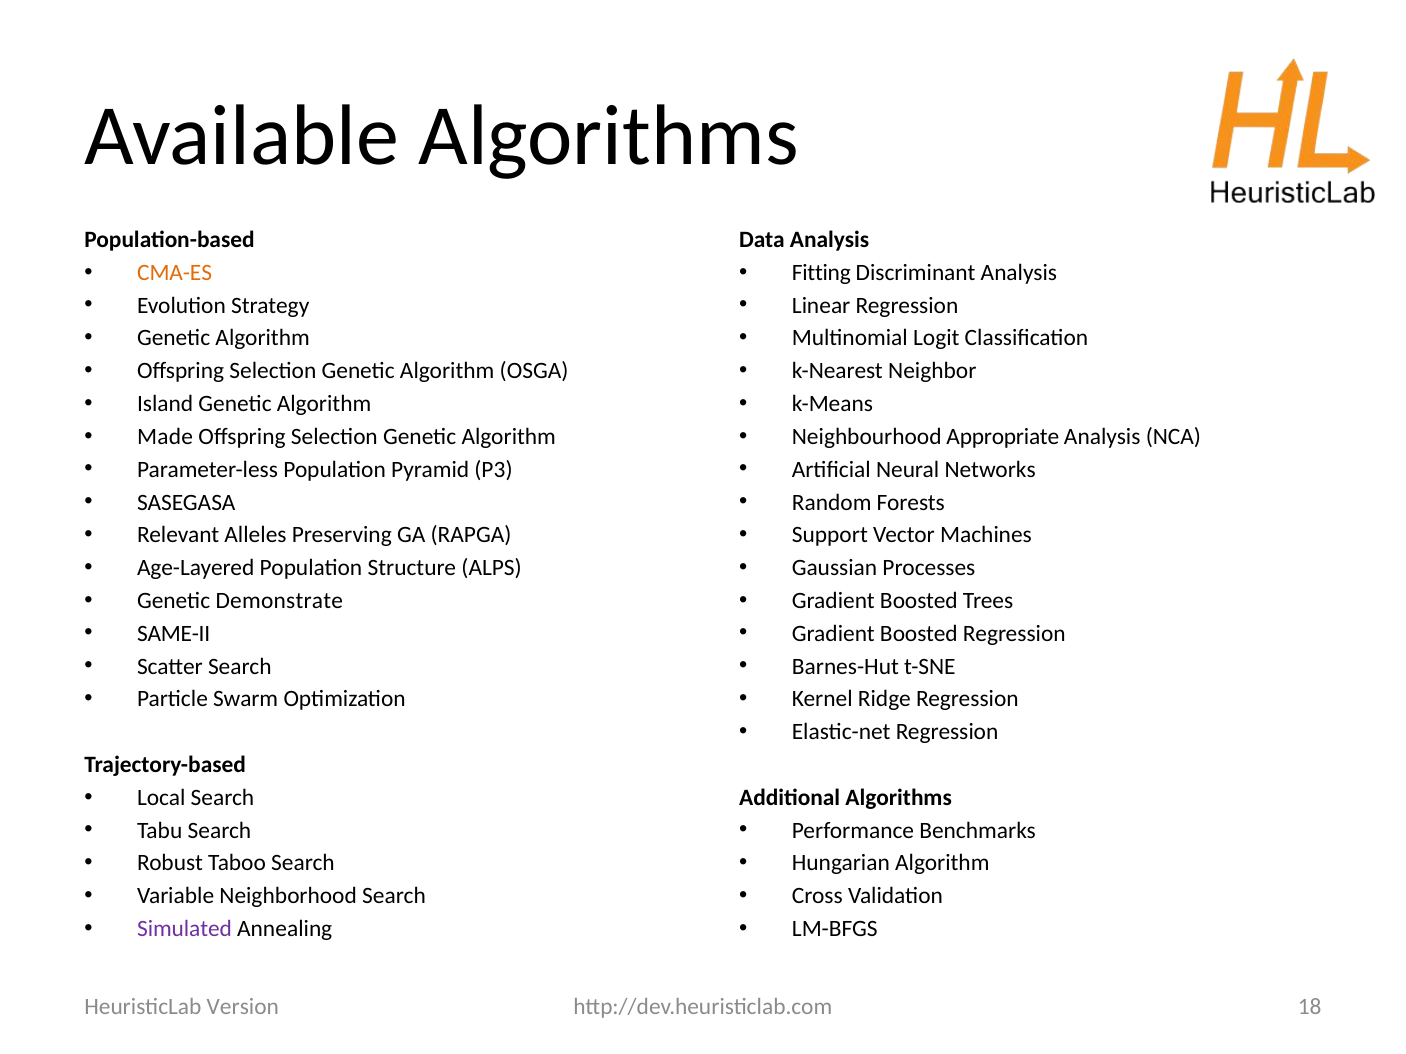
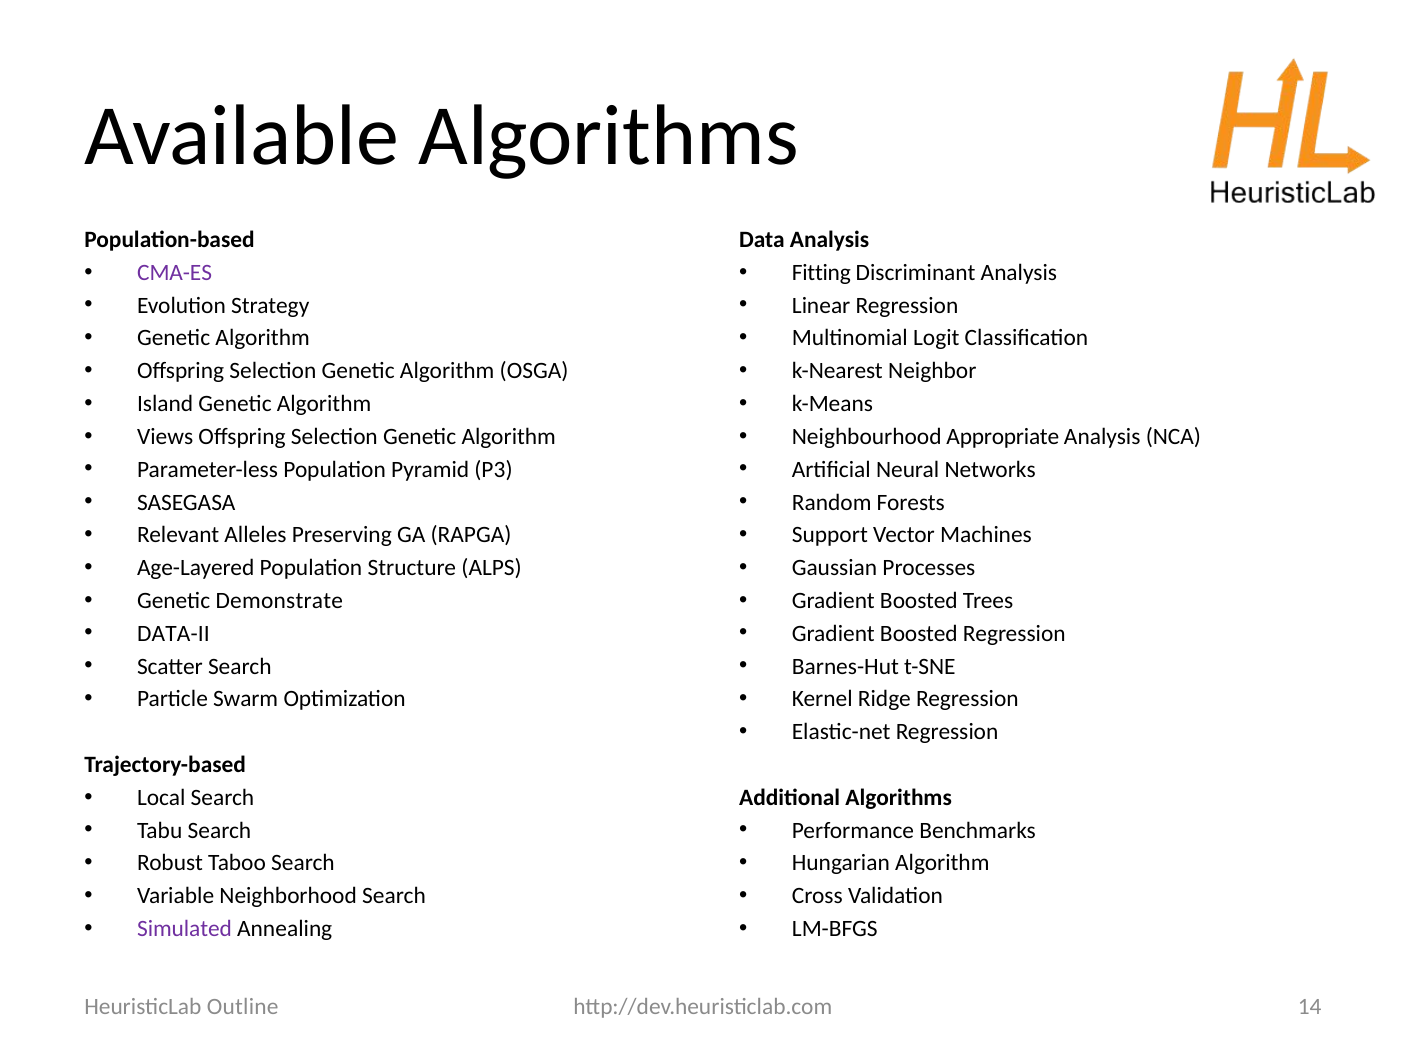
CMA-ES colour: orange -> purple
Made: Made -> Views
SAME-II: SAME-II -> DATA-II
18: 18 -> 14
Version: Version -> Outline
